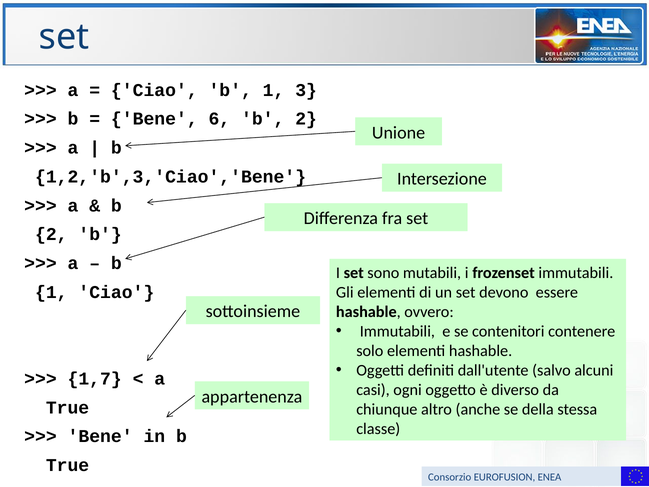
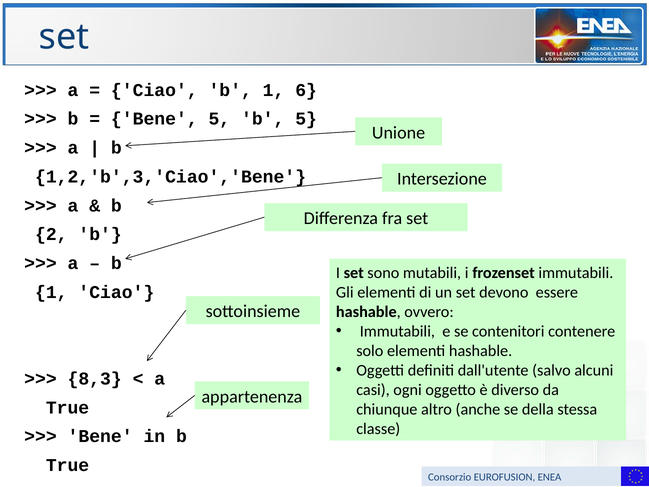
3: 3 -> 6
Bene 6: 6 -> 5
2 at (306, 119): 2 -> 5
1,7: 1,7 -> 8,3
